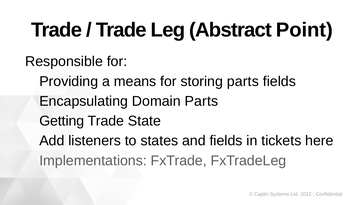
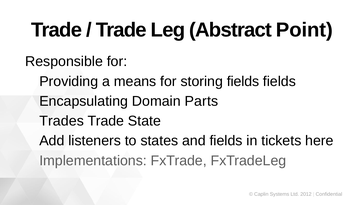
storing parts: parts -> fields
Getting: Getting -> Trades
